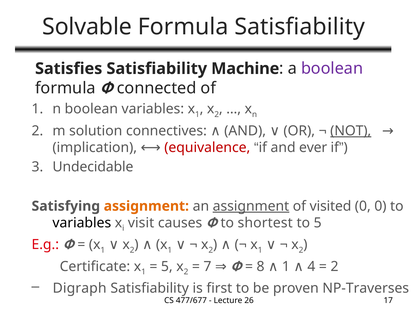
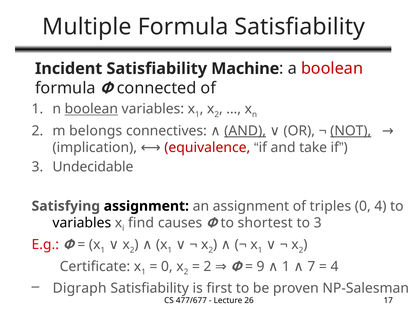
Solvable: Solvable -> Multiple
Satisfies: Satisfies -> Incident
boolean at (332, 68) colour: purple -> red
boolean at (91, 109) underline: none -> present
solution: solution -> belongs
AND at (245, 131) underline: none -> present
ever: ever -> take
assignment at (146, 206) colour: orange -> black
assignment at (251, 206) underline: present -> none
visited: visited -> triples
0 0: 0 -> 4
visit: visit -> find
to 5: 5 -> 3
5 at (167, 266): 5 -> 0
7 at (207, 266): 7 -> 2
8: 8 -> 9
4: 4 -> 7
2 at (335, 266): 2 -> 4
NP-Traverses: NP-Traverses -> NP-Salesman
